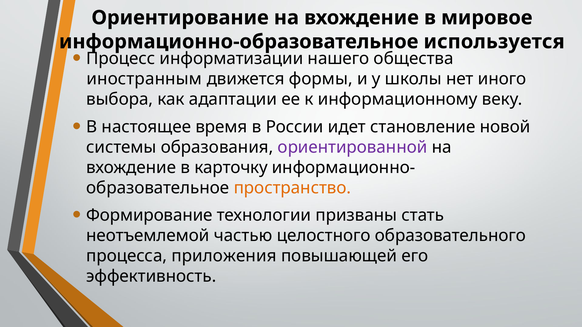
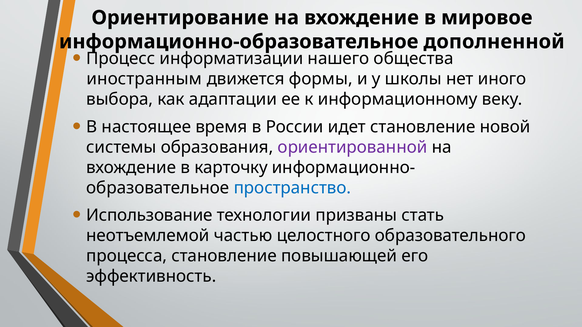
используется: используется -> дополненной
пространство colour: orange -> blue
Формирование: Формирование -> Использование
процесса приложения: приложения -> становление
